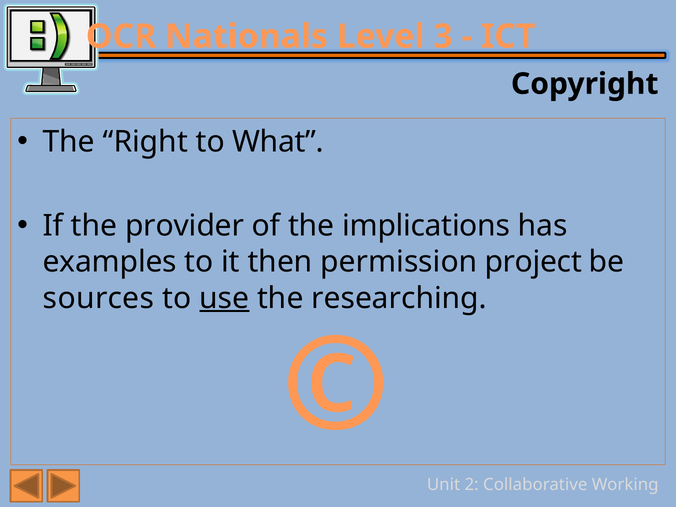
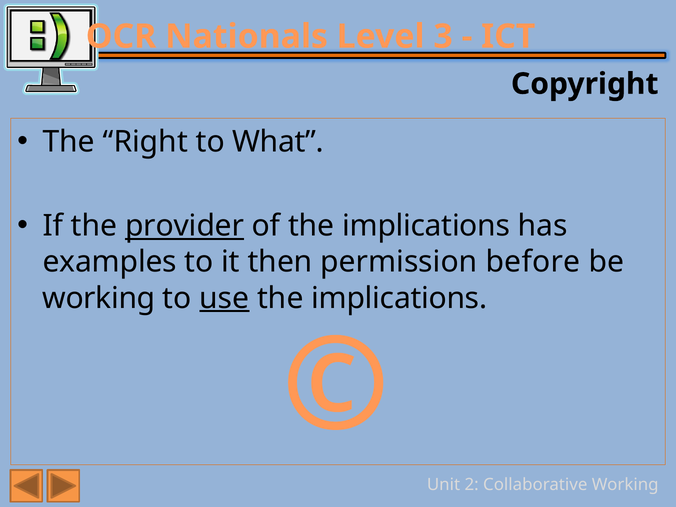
provider underline: none -> present
project: project -> before
sources at (99, 298): sources -> working
researching at (399, 298): researching -> implications
